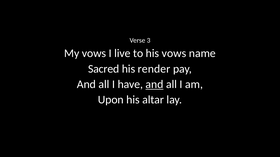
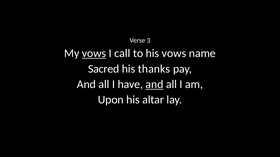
vows at (94, 54) underline: none -> present
live: live -> call
render: render -> thanks
